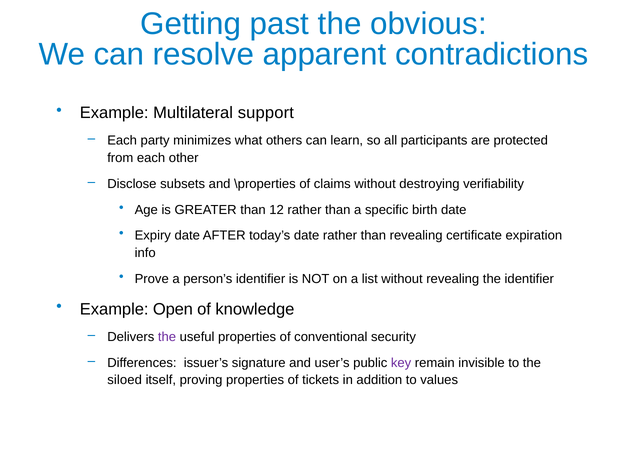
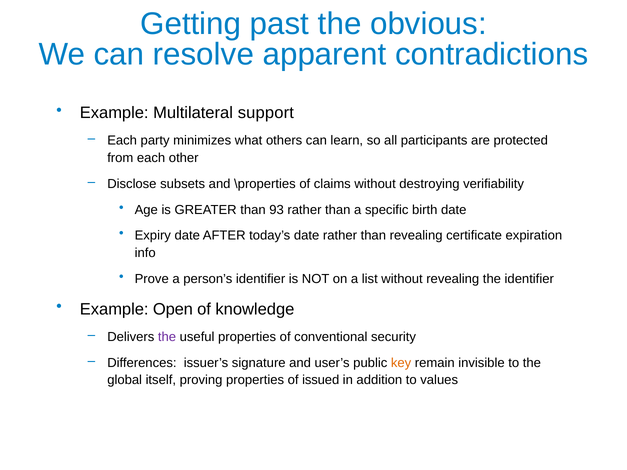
12: 12 -> 93
key colour: purple -> orange
siloed: siloed -> global
tickets: tickets -> issued
